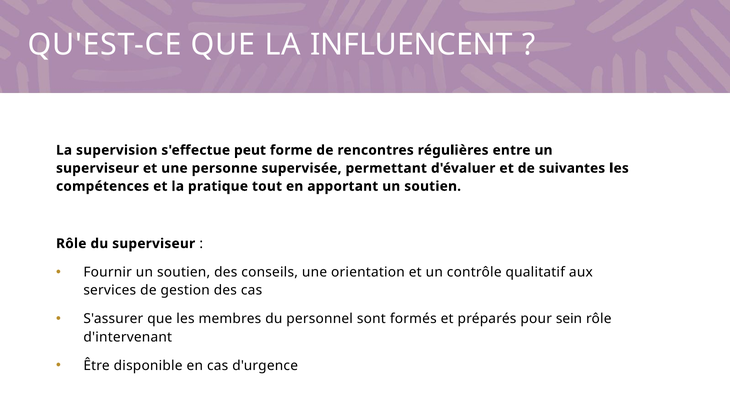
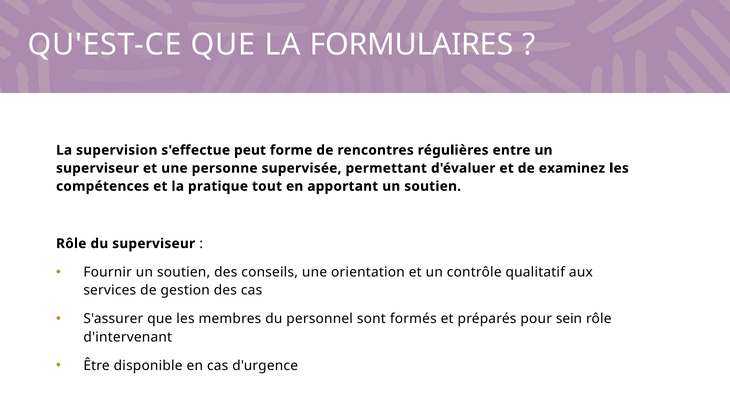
INFLUENCENT: INFLUENCENT -> FORMULAIRES
suivantes: suivantes -> examinez
